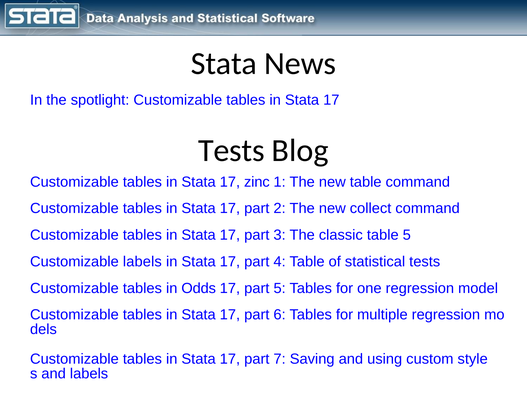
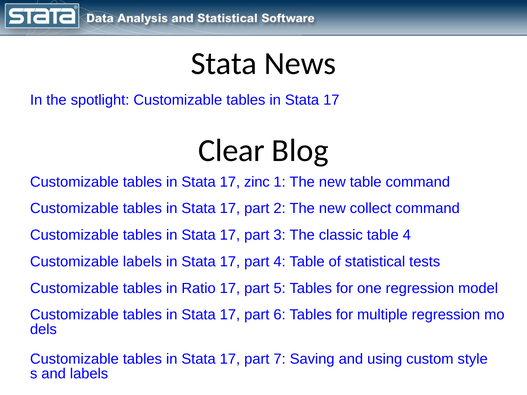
Tests at (231, 151): Tests -> Clear
table 5: 5 -> 4
Odds: Odds -> Ratio
